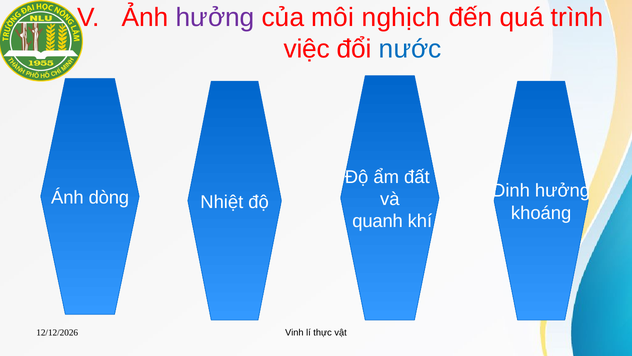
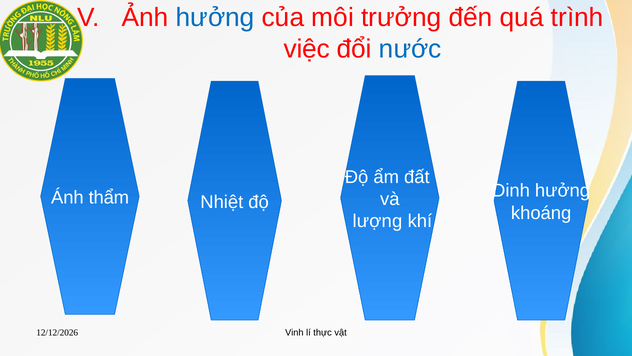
hưởng at (215, 17) colour: purple -> blue
nghịch: nghịch -> trưởng
dòng: dòng -> thẩm
quanh: quanh -> lượng
